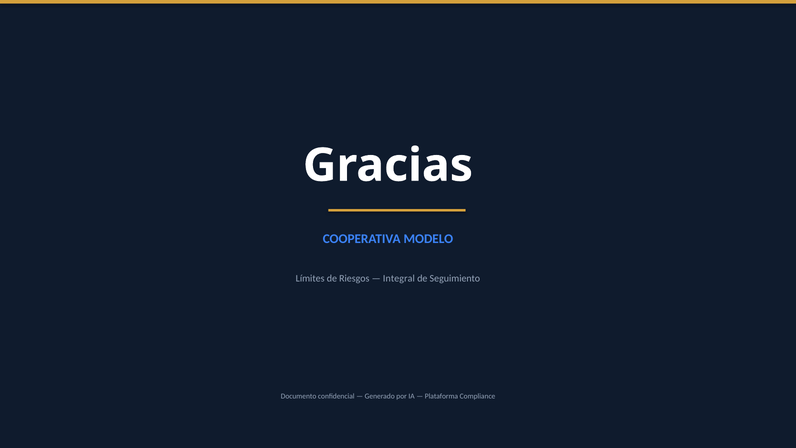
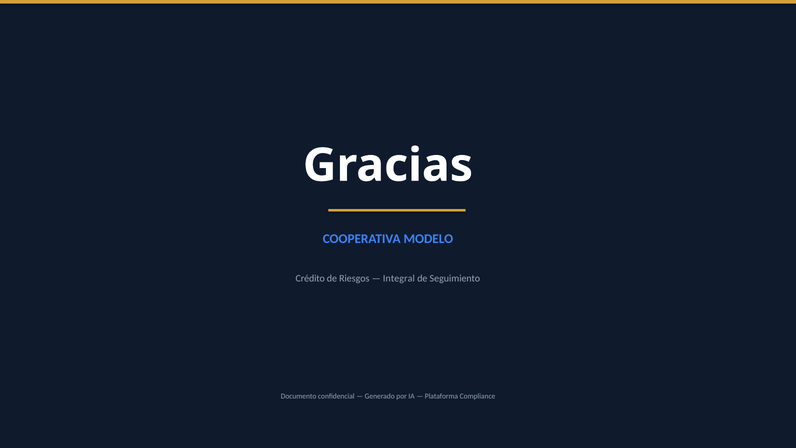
Límites: Límites -> Crédito
